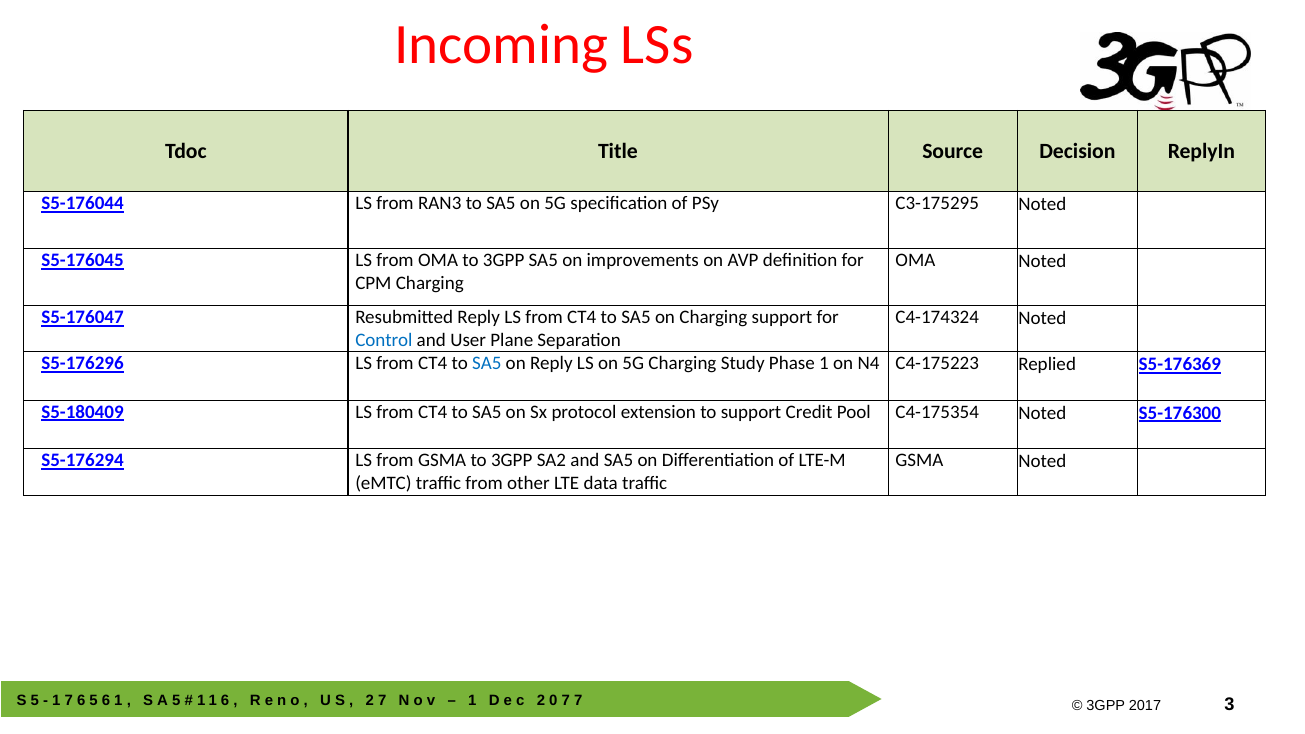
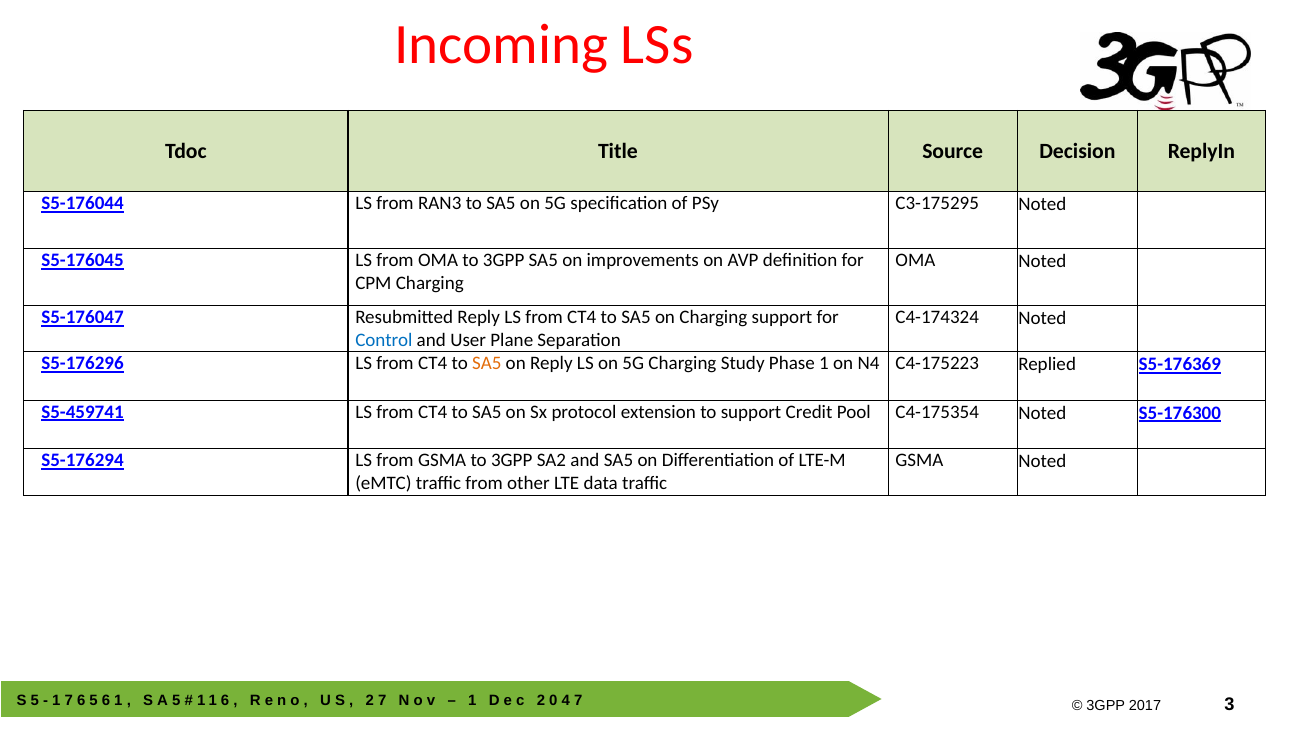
SA5 at (487, 364) colour: blue -> orange
S5-180409: S5-180409 -> S5-459741
7 at (566, 701): 7 -> 4
